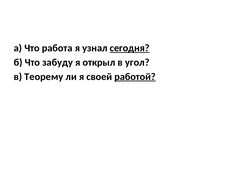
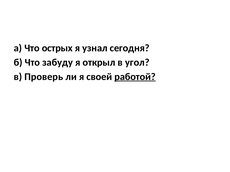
работа: работа -> острых
сегодня underline: present -> none
Теорему: Теорему -> Проверь
